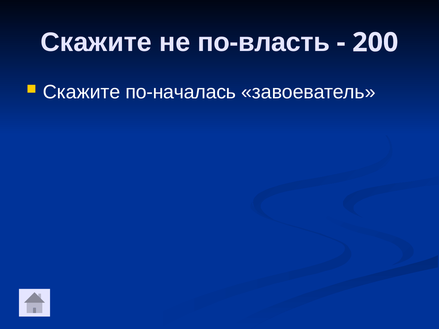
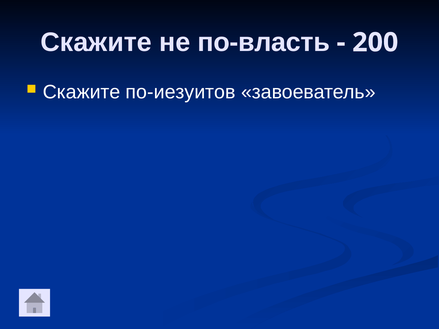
по-началась: по-началась -> по-иезуитов
